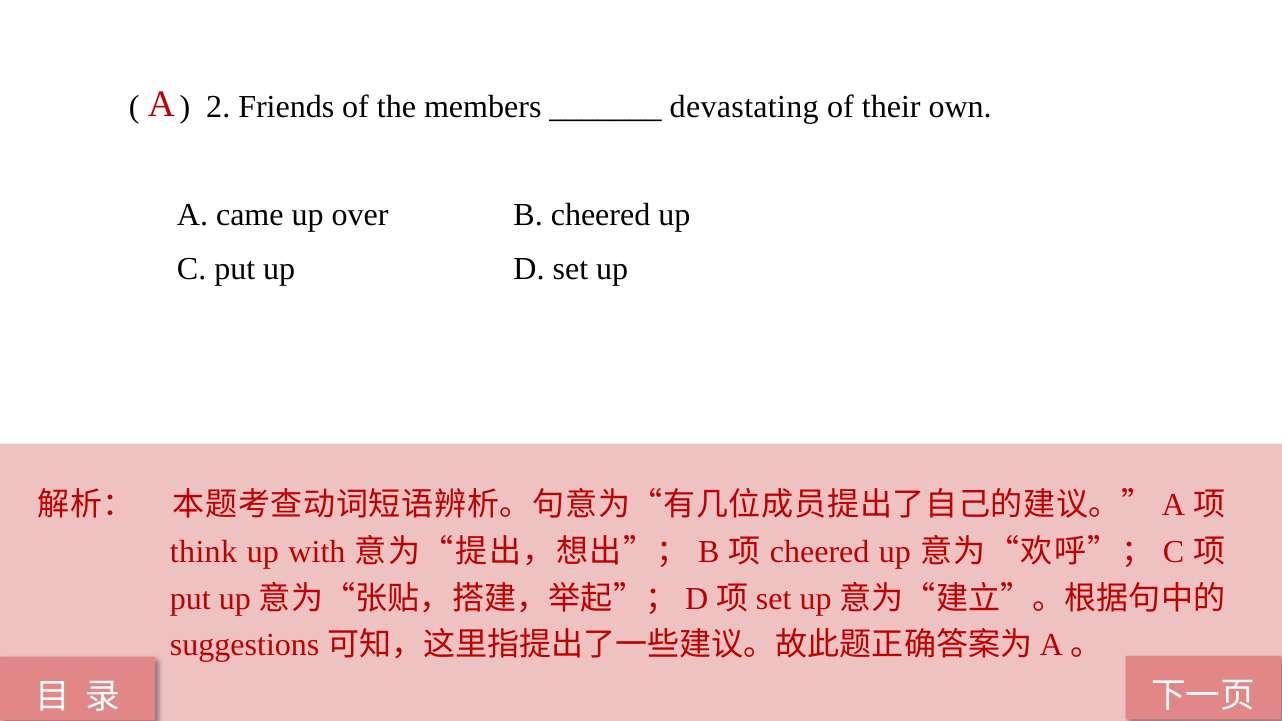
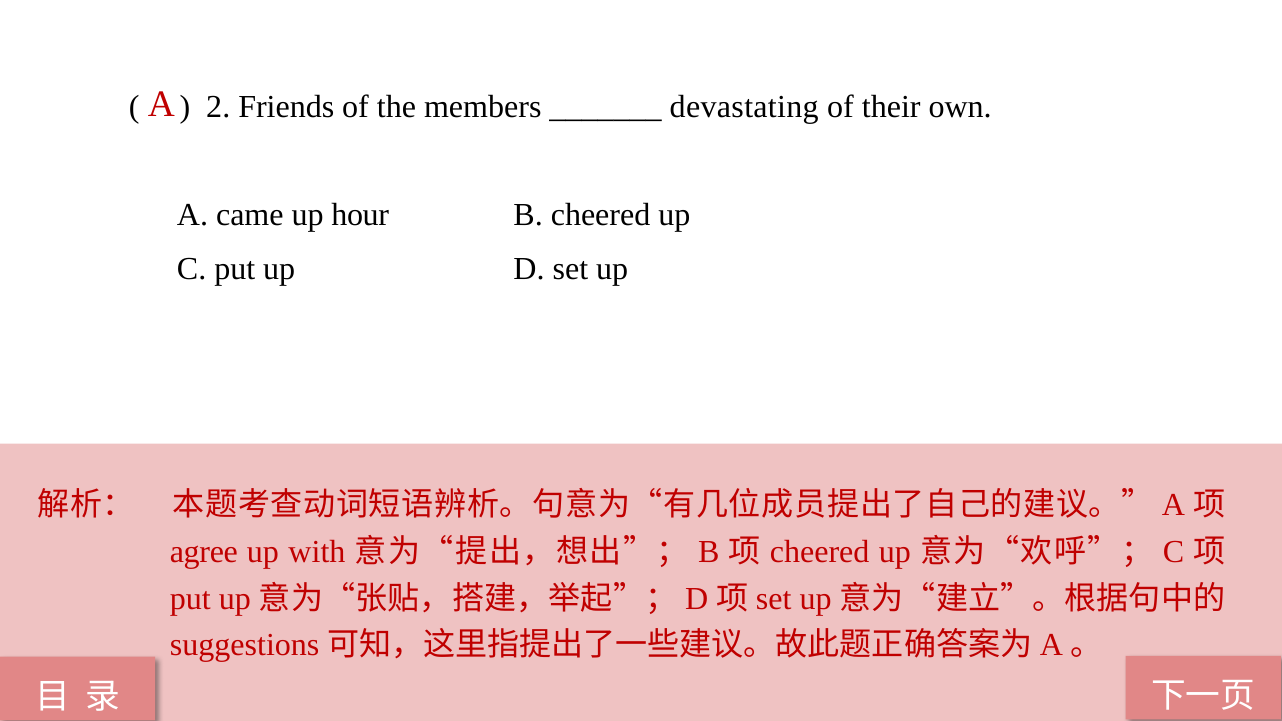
over: over -> hour
think: think -> agree
